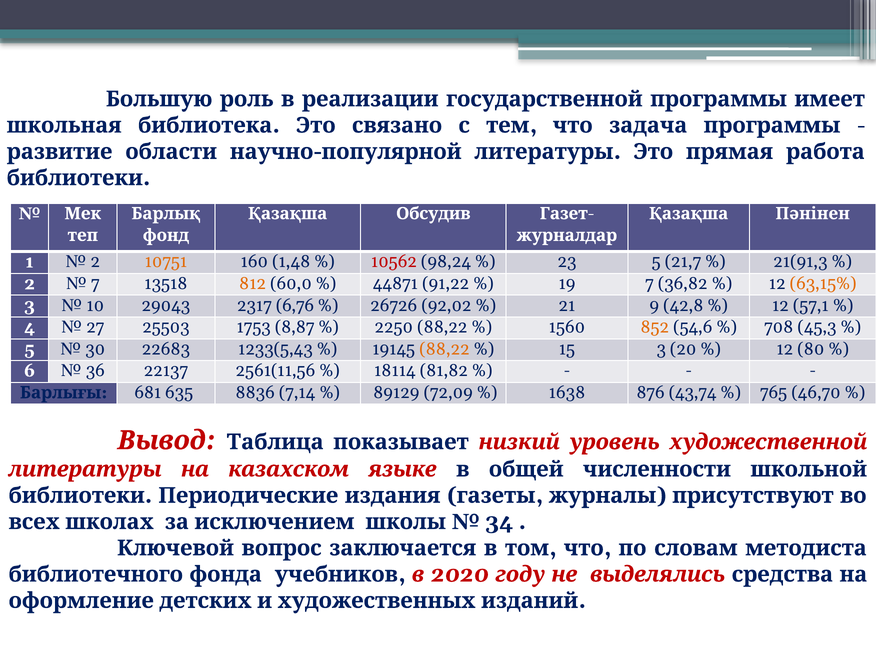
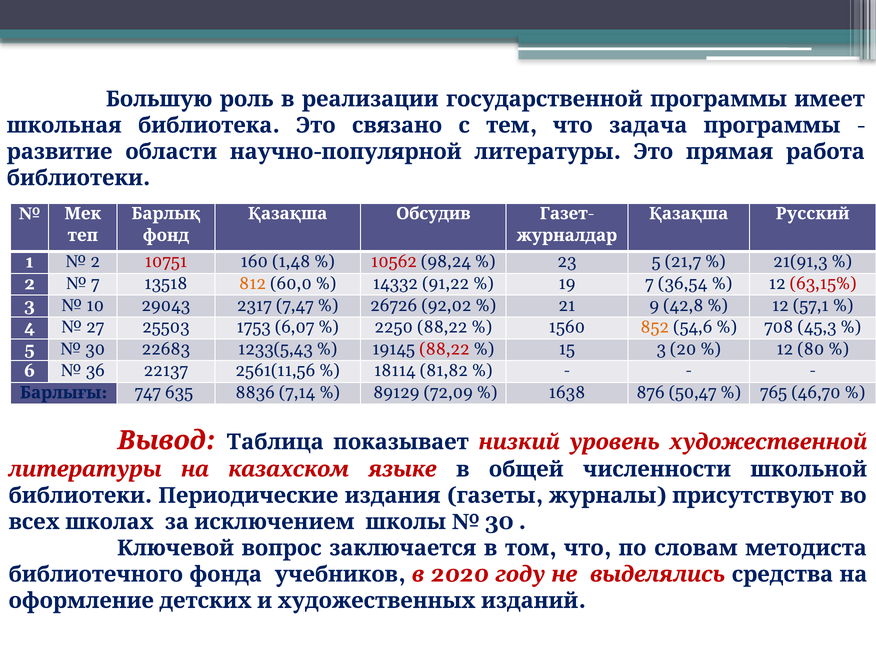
Пәнінен: Пәнінен -> Русский
10751 colour: orange -> red
44871: 44871 -> 14332
36,82: 36,82 -> 36,54
63,15% colour: orange -> red
6,76: 6,76 -> 7,47
8,87: 8,87 -> 6,07
88,22 at (444, 349) colour: orange -> red
681: 681 -> 747
43,74: 43,74 -> 50,47
34 at (499, 522): 34 -> 30
